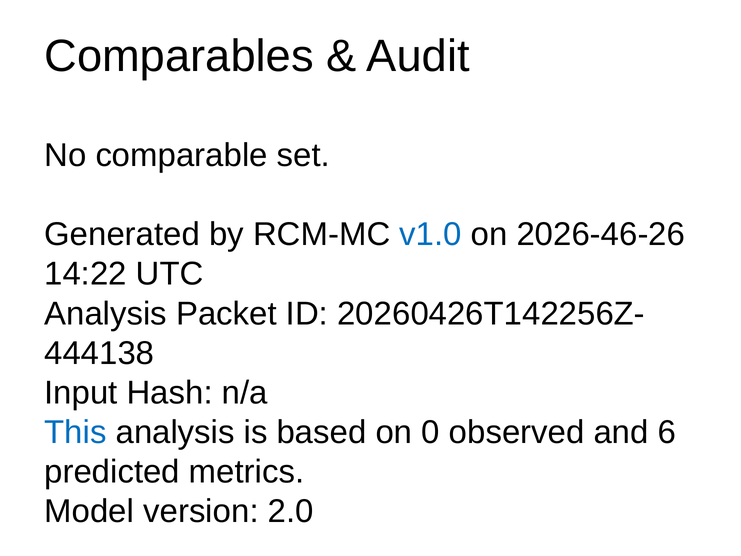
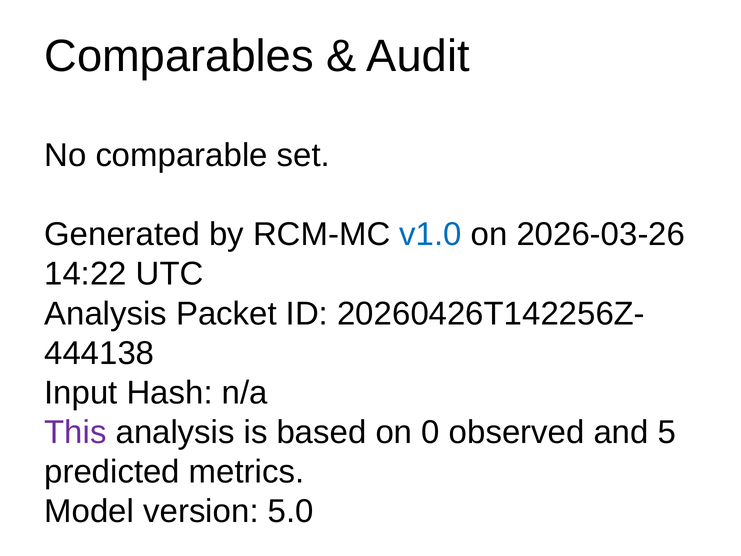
2026-46-26: 2026-46-26 -> 2026-03-26
This colour: blue -> purple
6: 6 -> 5
2.0: 2.0 -> 5.0
